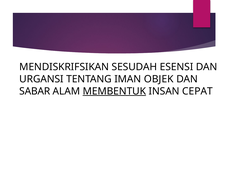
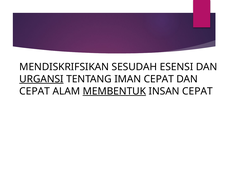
URGANSI underline: none -> present
IMAN OBJEK: OBJEK -> CEPAT
SABAR at (35, 91): SABAR -> CEPAT
